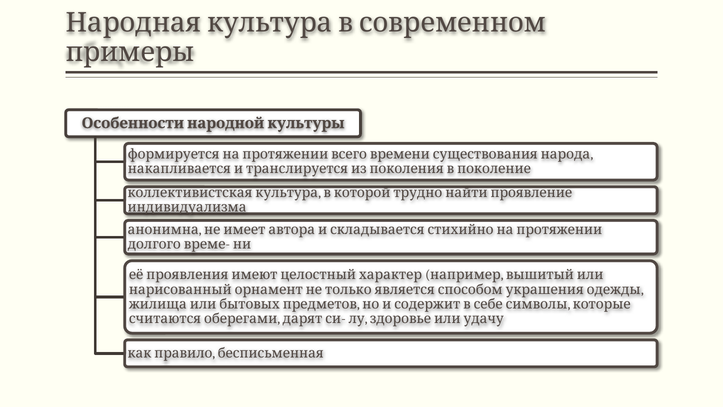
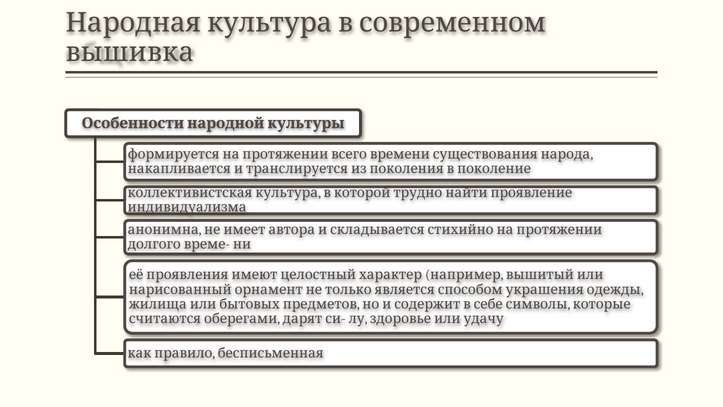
примеры: примеры -> вышивка
